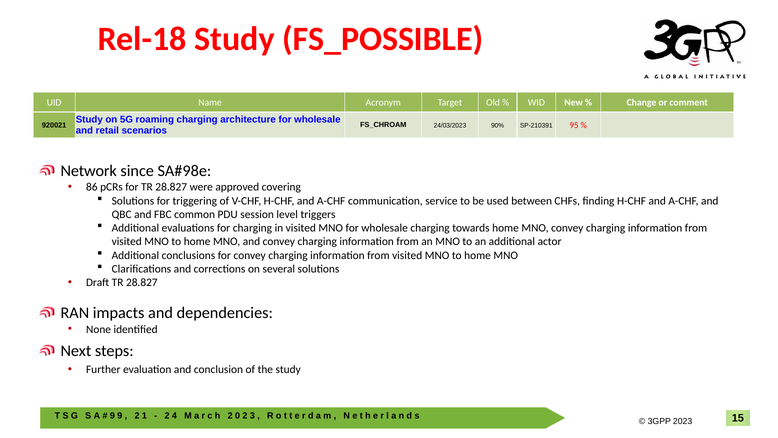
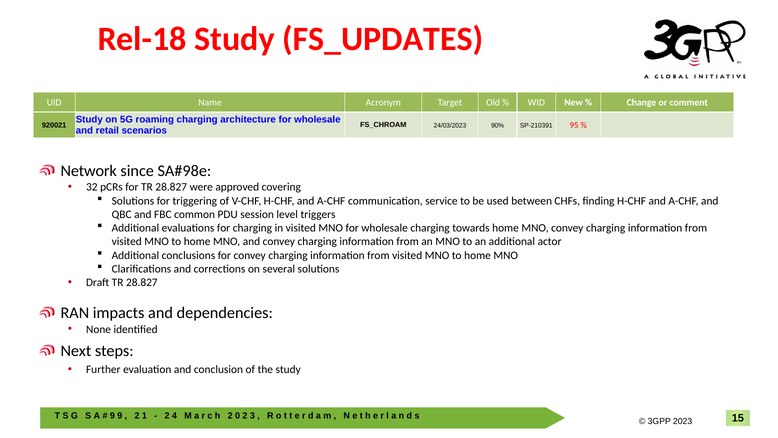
FS_POSSIBLE: FS_POSSIBLE -> FS_UPDATES
86: 86 -> 32
